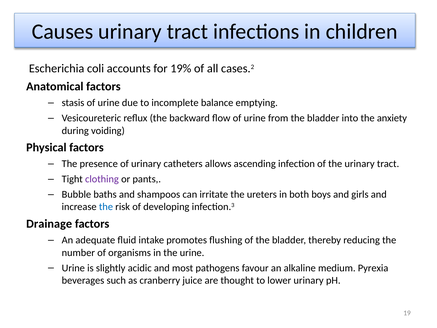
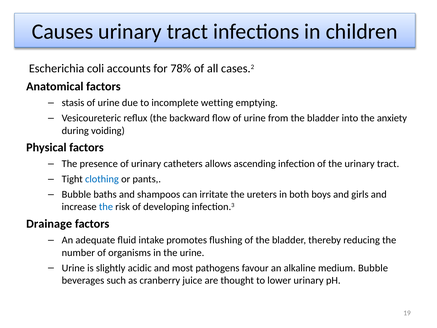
19%: 19% -> 78%
balance: balance -> wetting
clothing colour: purple -> blue
medium Pyrexia: Pyrexia -> Bubble
